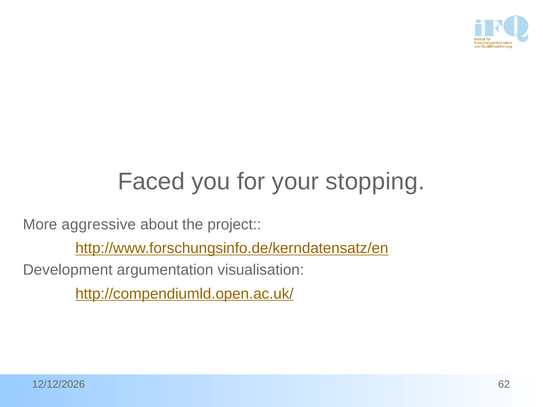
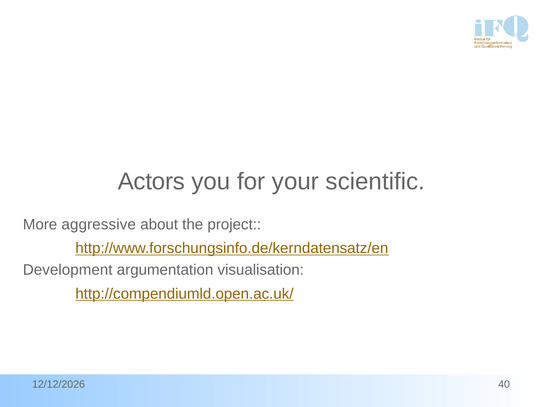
Faced: Faced -> Actors
stopping: stopping -> scientific
62: 62 -> 40
